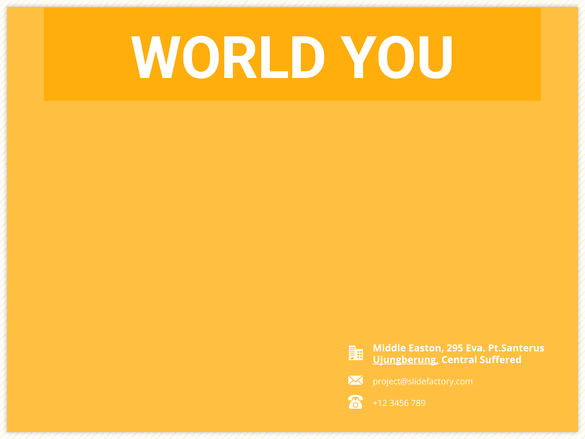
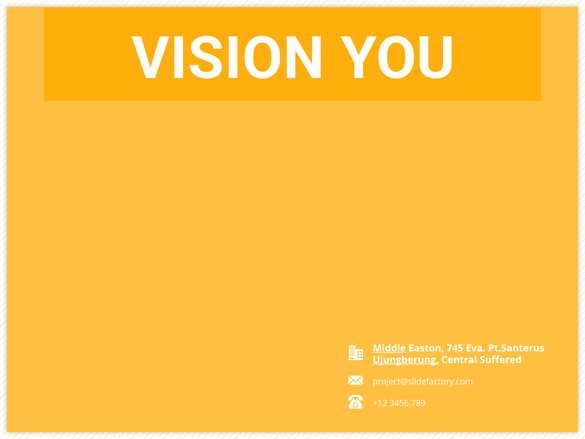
WORLD: WORLD -> VISION
Middle underline: none -> present
295: 295 -> 745
